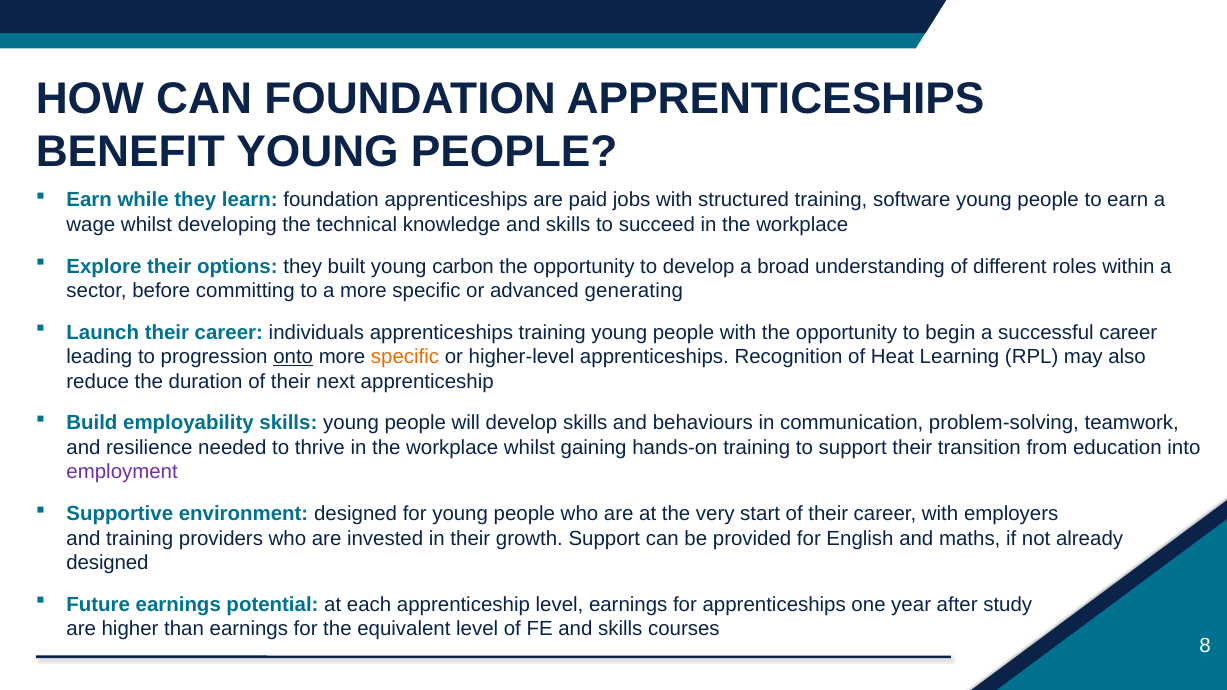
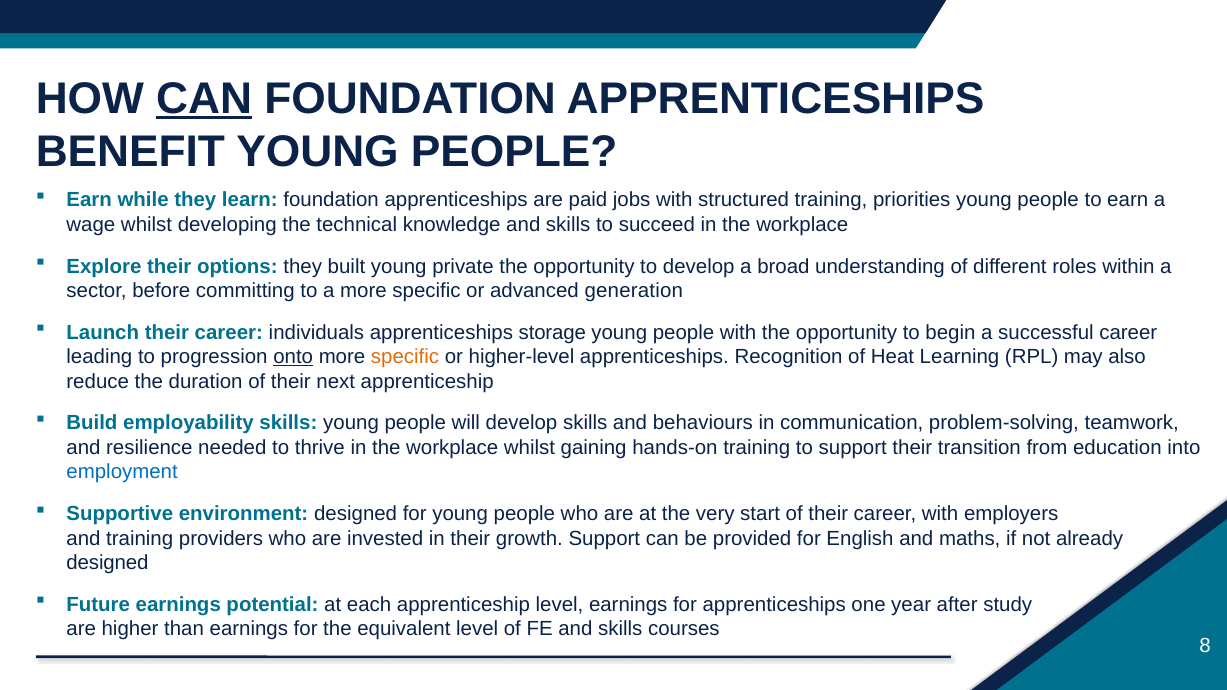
CAN at (204, 99) underline: none -> present
software: software -> priorities
carbon: carbon -> private
generating: generating -> generation
apprenticeships training: training -> storage
employment colour: purple -> blue
